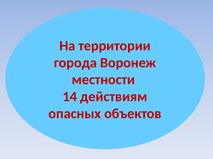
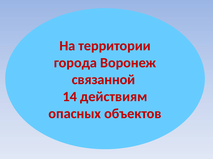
местности: местности -> связанной
